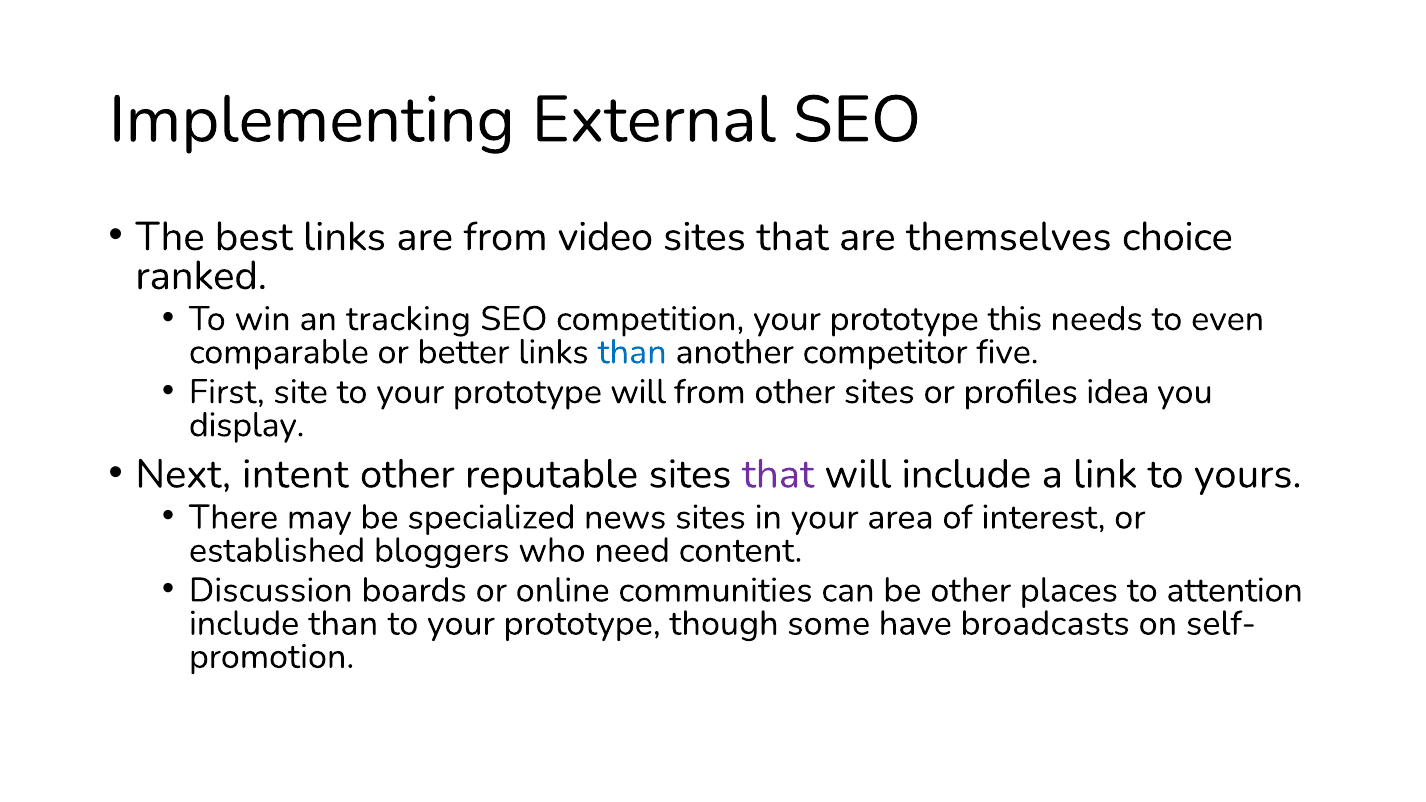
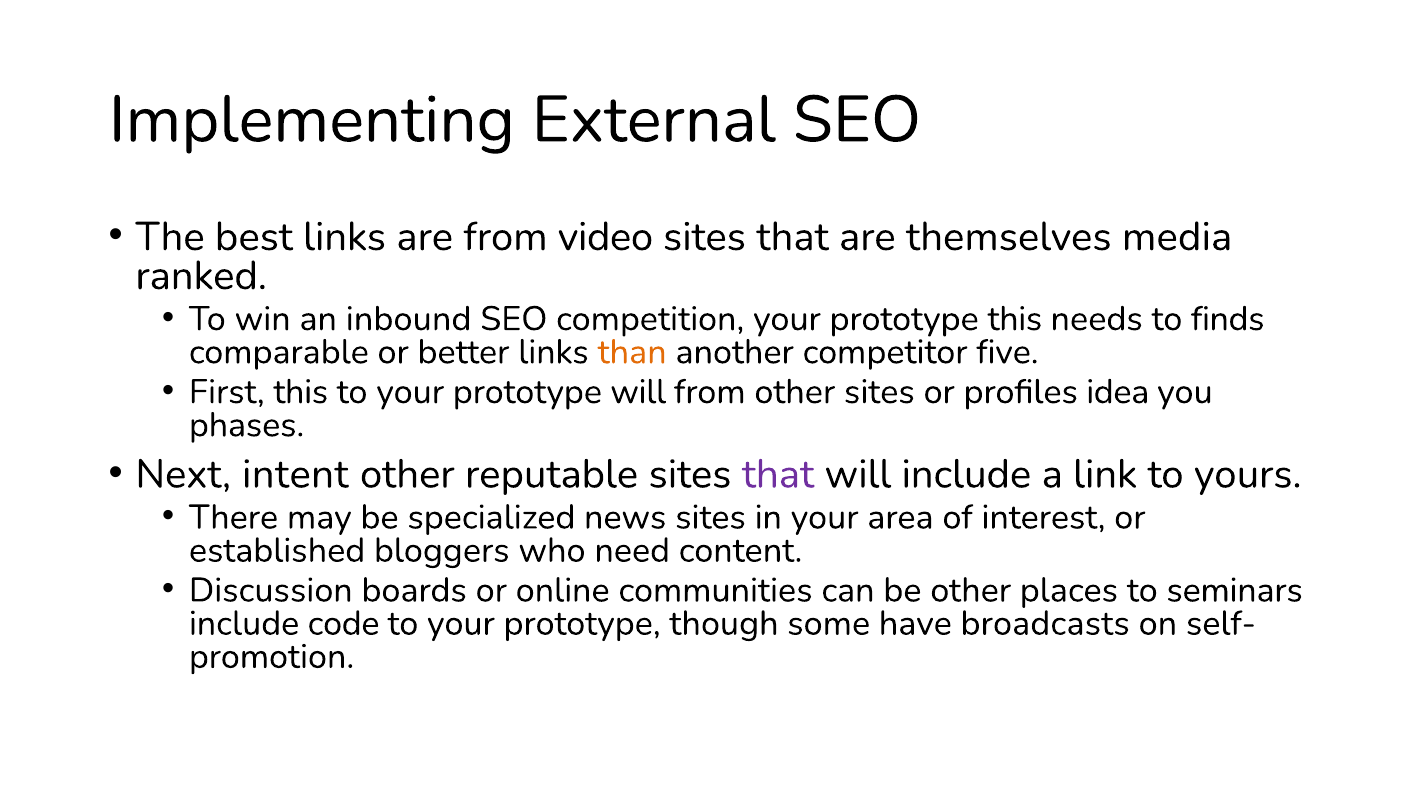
choice: choice -> media
tracking: tracking -> inbound
even: even -> finds
than at (632, 352) colour: blue -> orange
First site: site -> this
display: display -> phases
attention: attention -> seminars
include than: than -> code
